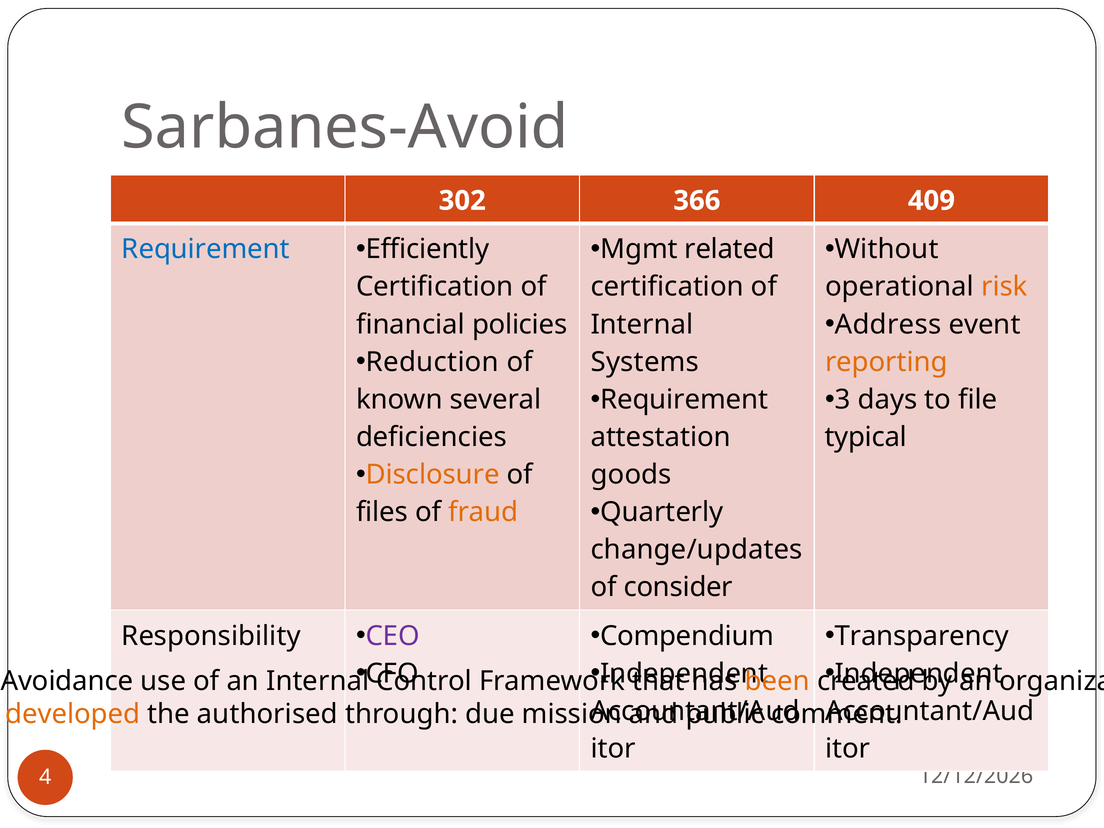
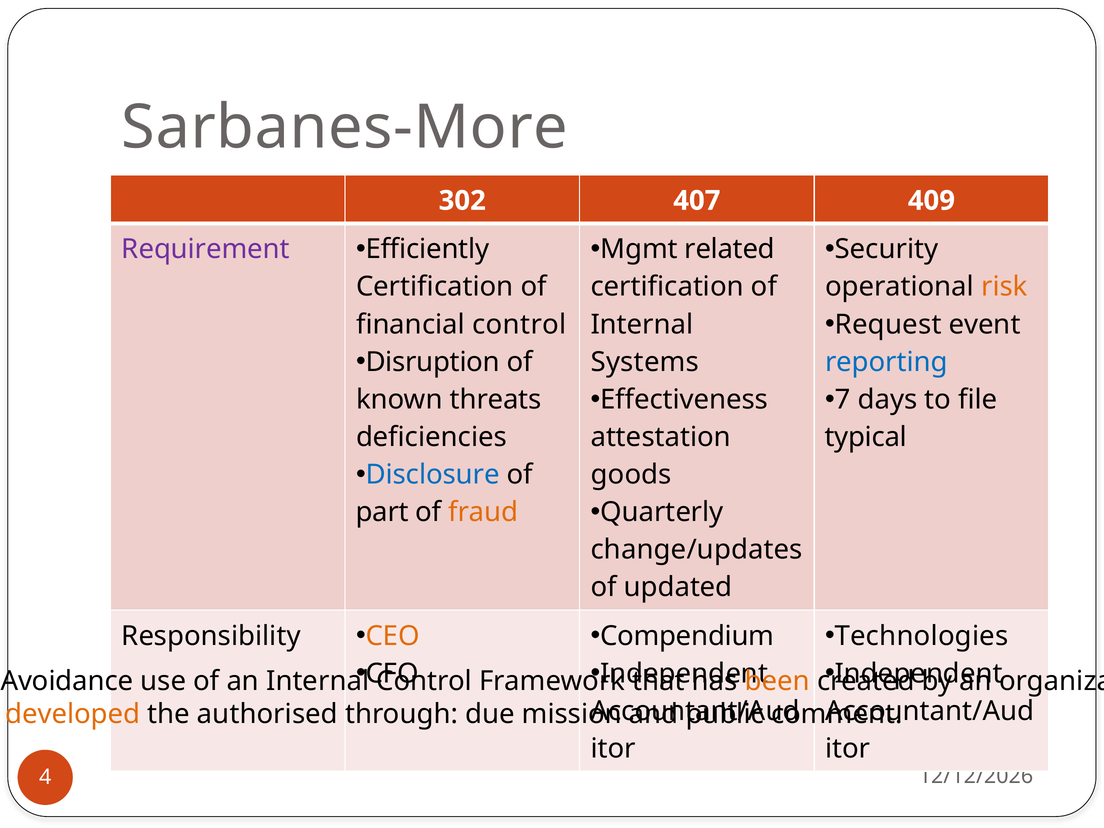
Sarbanes-Avoid: Sarbanes-Avoid -> Sarbanes-More
366: 366 -> 407
Without: Without -> Security
Requirement at (206, 249) colour: blue -> purple
Address: Address -> Request
financial policies: policies -> control
Reduction: Reduction -> Disruption
reporting colour: orange -> blue
Requirement at (684, 400): Requirement -> Effectiveness
3: 3 -> 7
several: several -> threats
Disclosure colour: orange -> blue
files: files -> part
consider: consider -> updated
Transparency: Transparency -> Technologies
CEO colour: purple -> orange
